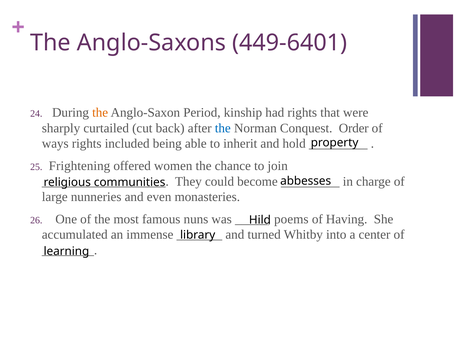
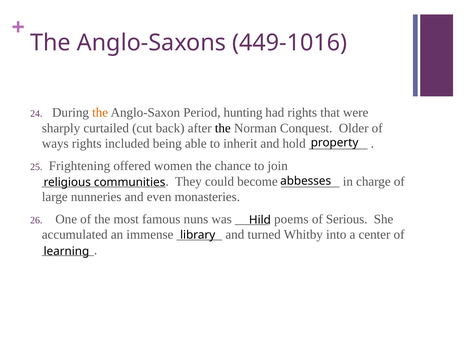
449-6401: 449-6401 -> 449-1016
kinship: kinship -> hunting
the at (223, 128) colour: blue -> black
Order: Order -> Older
Having: Having -> Serious
